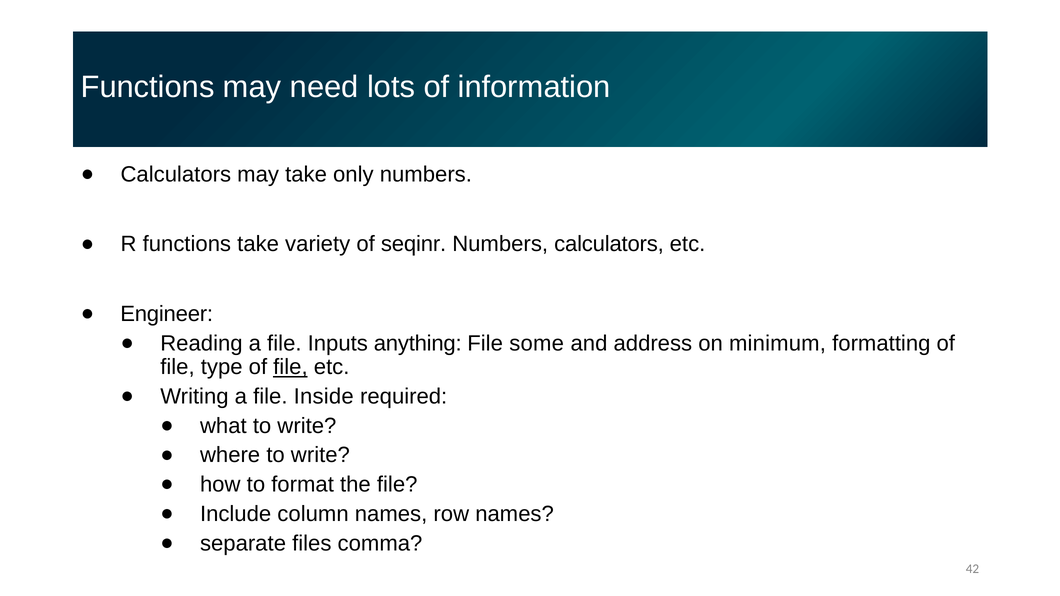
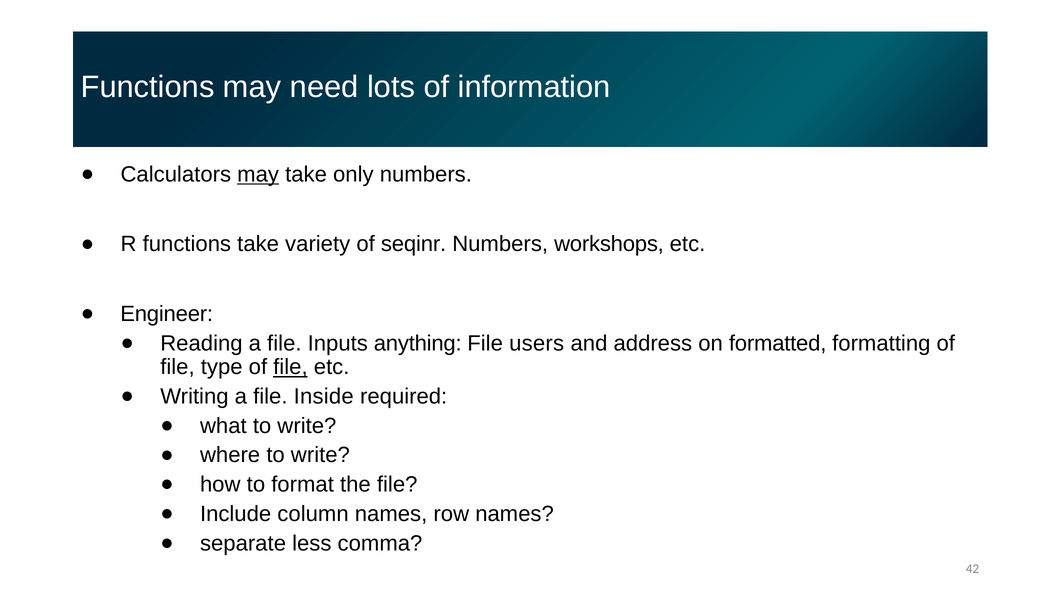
may at (258, 174) underline: none -> present
Numbers calculators: calculators -> workshops
some: some -> users
minimum: minimum -> formatted
files: files -> less
